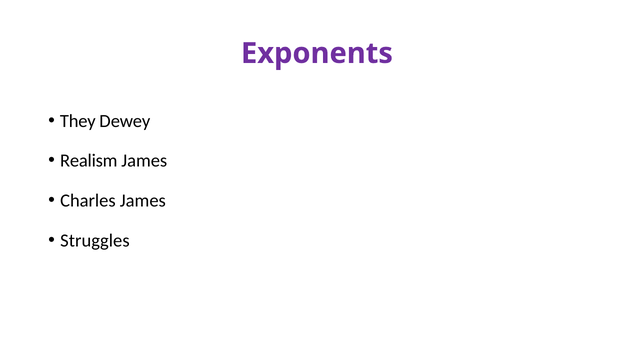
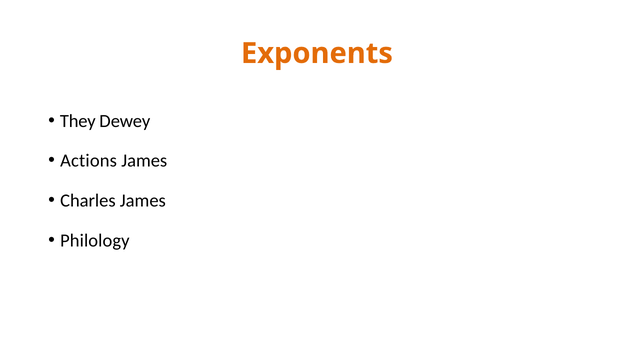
Exponents colour: purple -> orange
Realism: Realism -> Actions
Struggles: Struggles -> Philology
